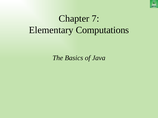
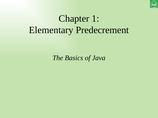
7: 7 -> 1
Computations: Computations -> Predecrement
